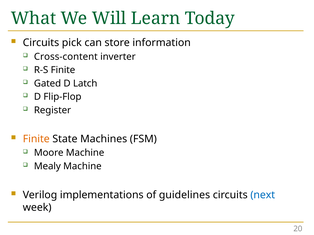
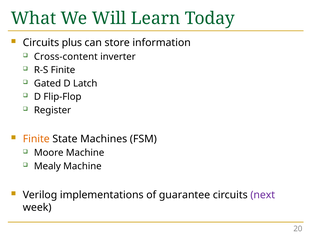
pick: pick -> plus
guidelines: guidelines -> guarantee
next colour: blue -> purple
